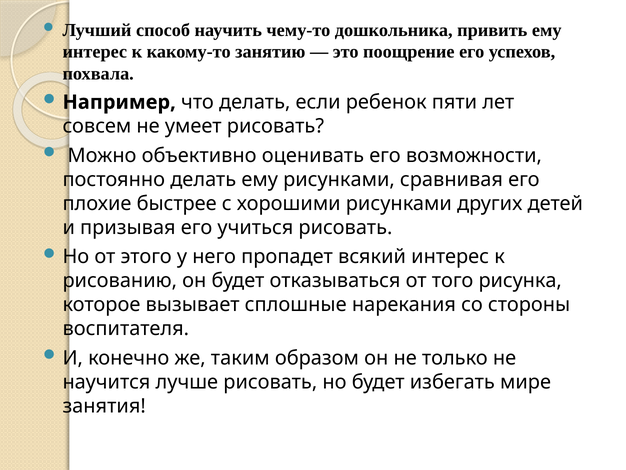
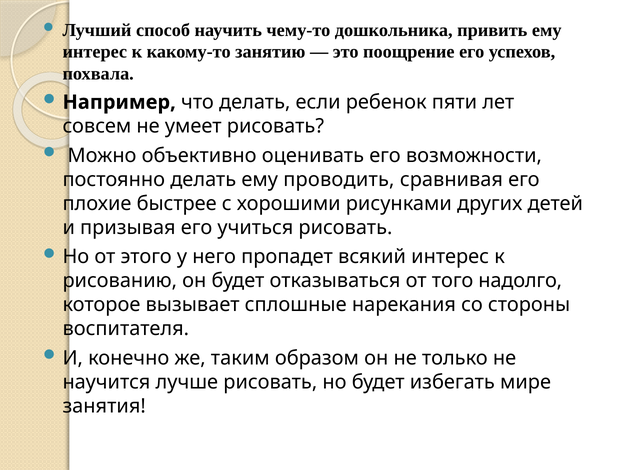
ему рисунками: рисунками -> проводить
рисунка: рисунка -> надолго
